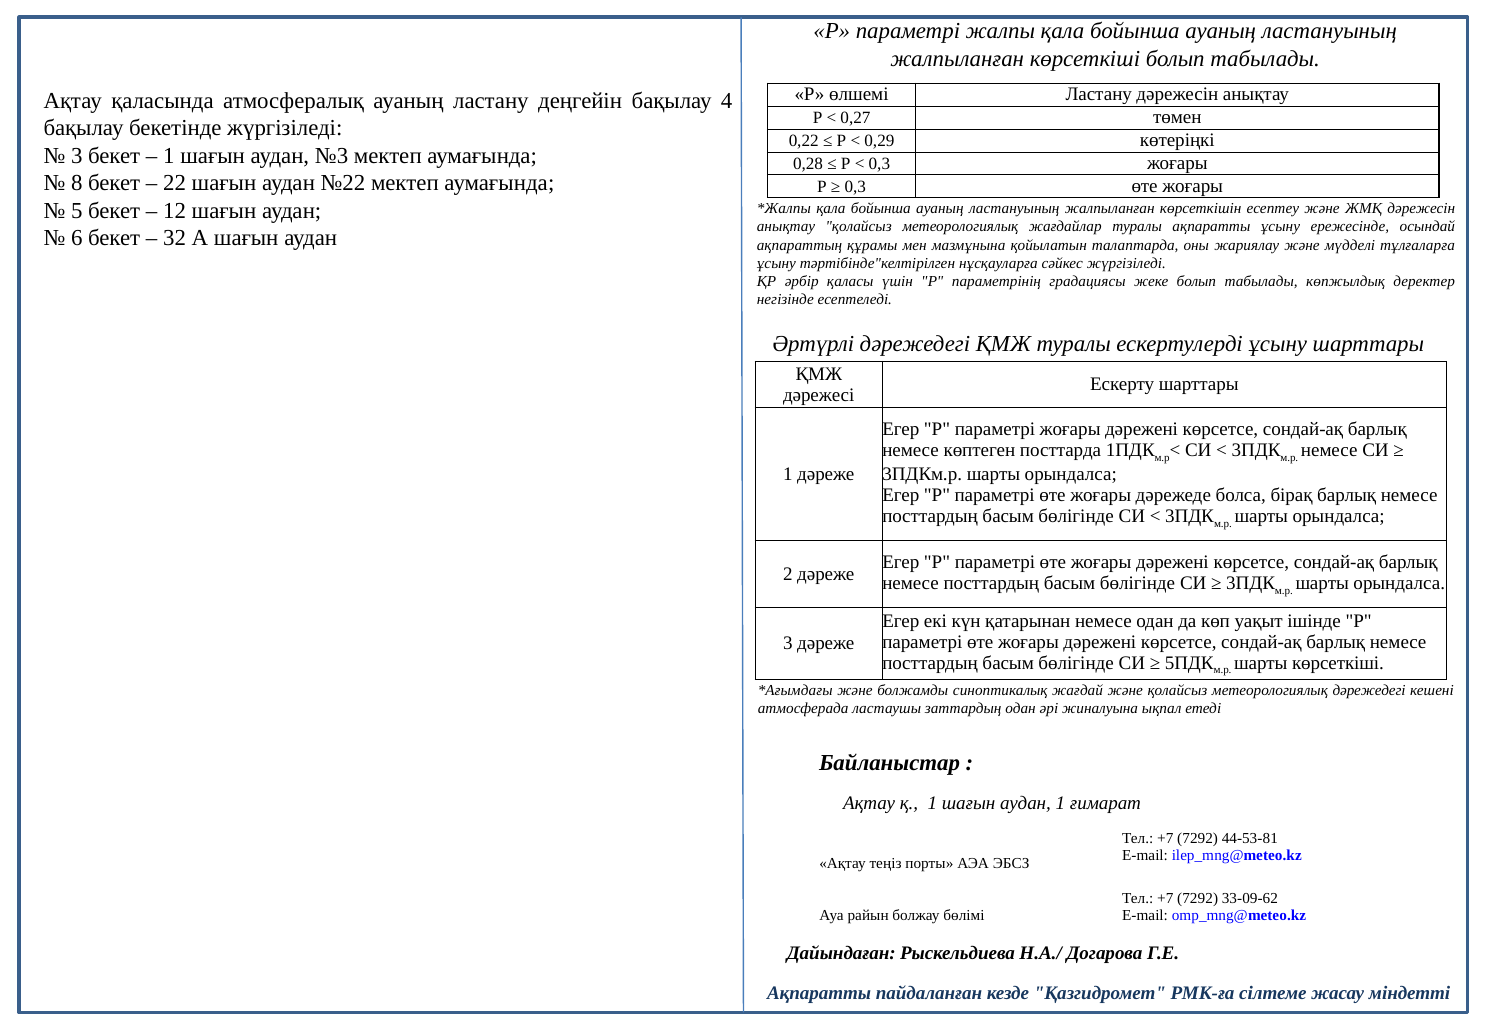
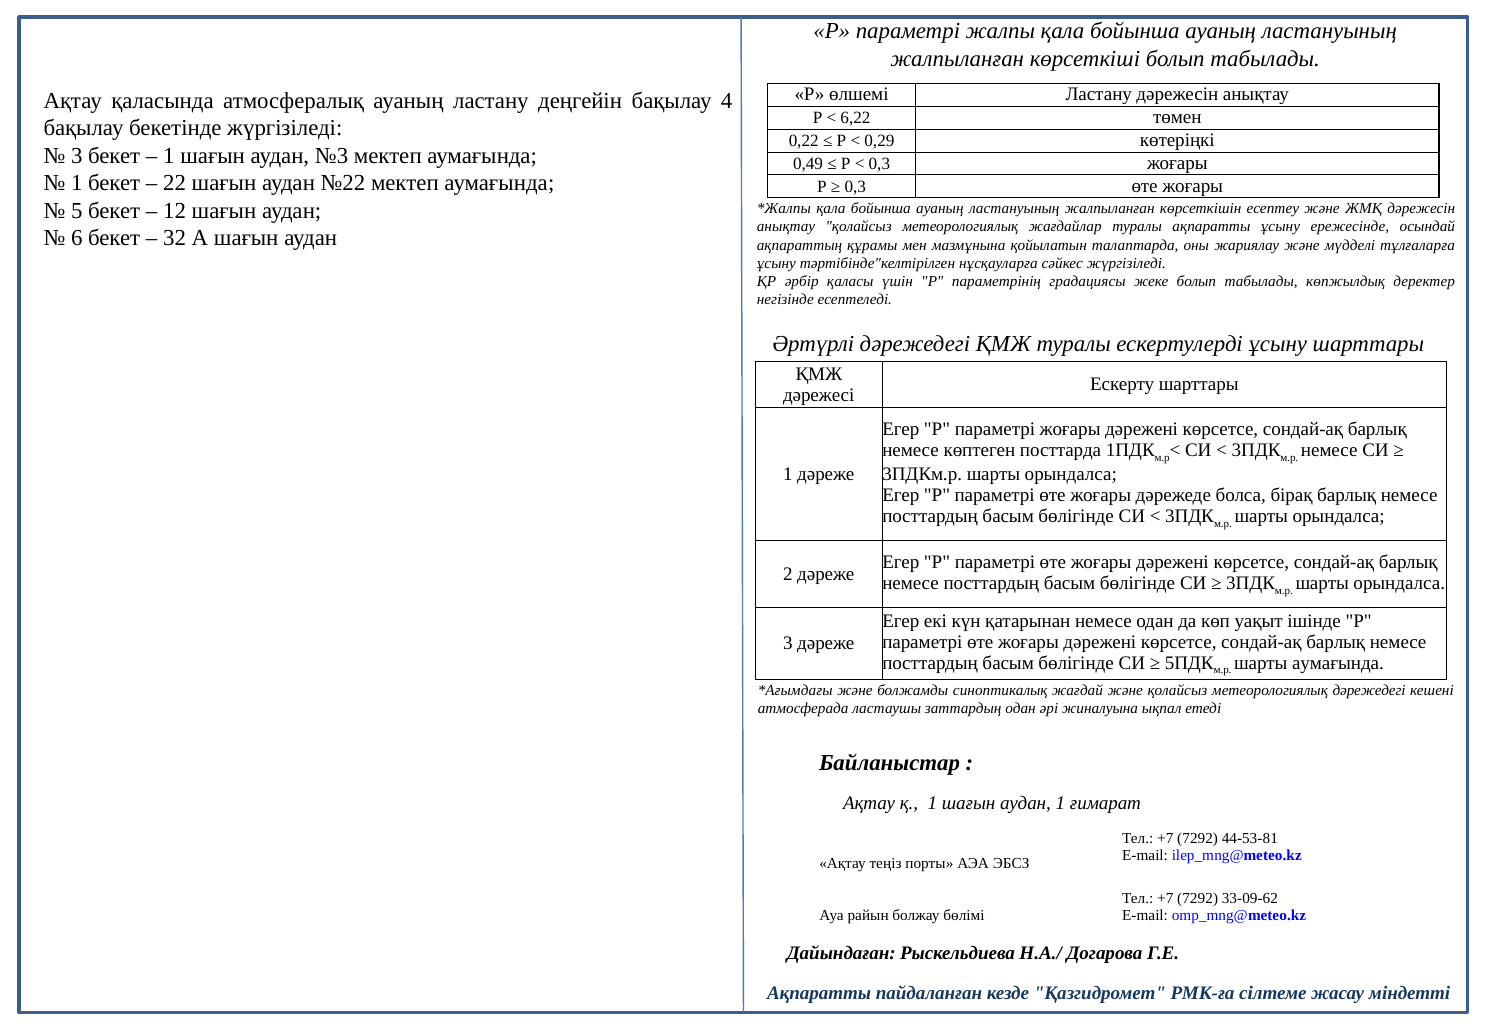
0,27: 0,27 -> 6,22
0,28: 0,28 -> 0,49
8 at (77, 183): 8 -> 1
шарты көрсеткіші: көрсеткіші -> аумағында
